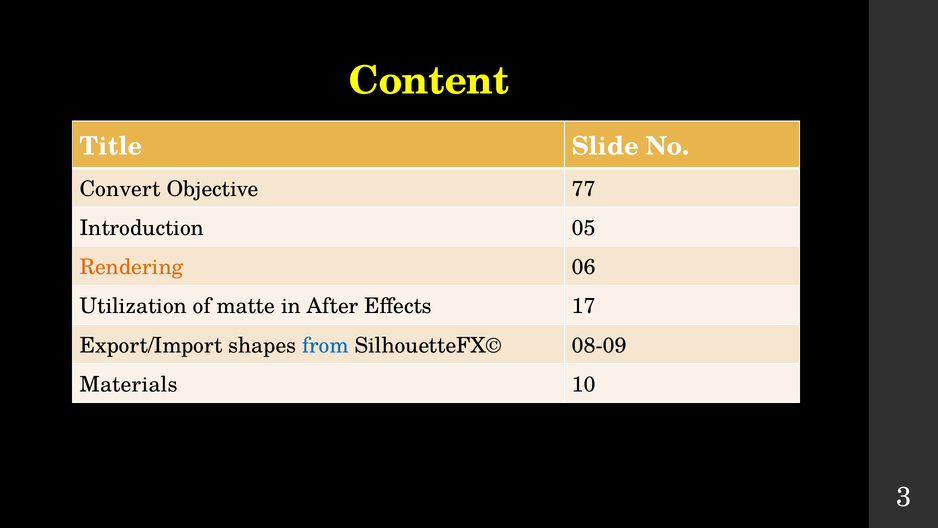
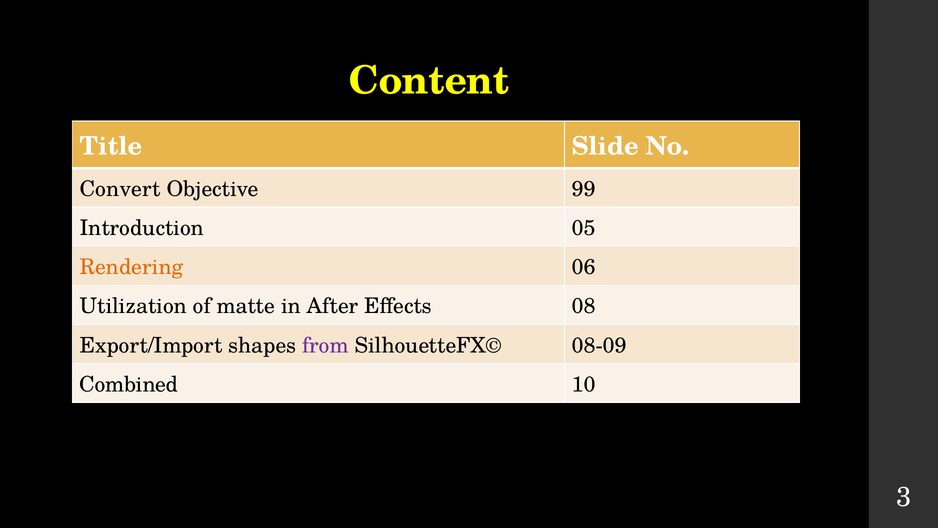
77: 77 -> 99
17: 17 -> 08
from colour: blue -> purple
Materials: Materials -> Combined
